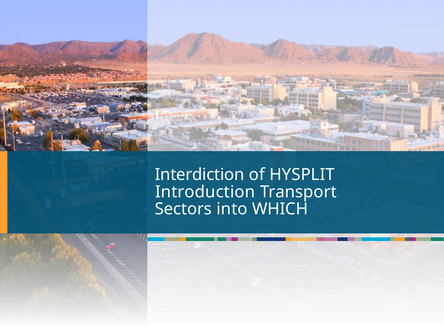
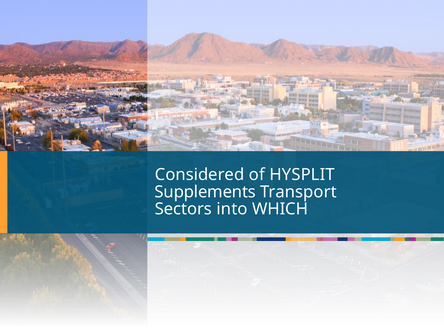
Interdiction: Interdiction -> Considered
Introduction: Introduction -> Supplements
